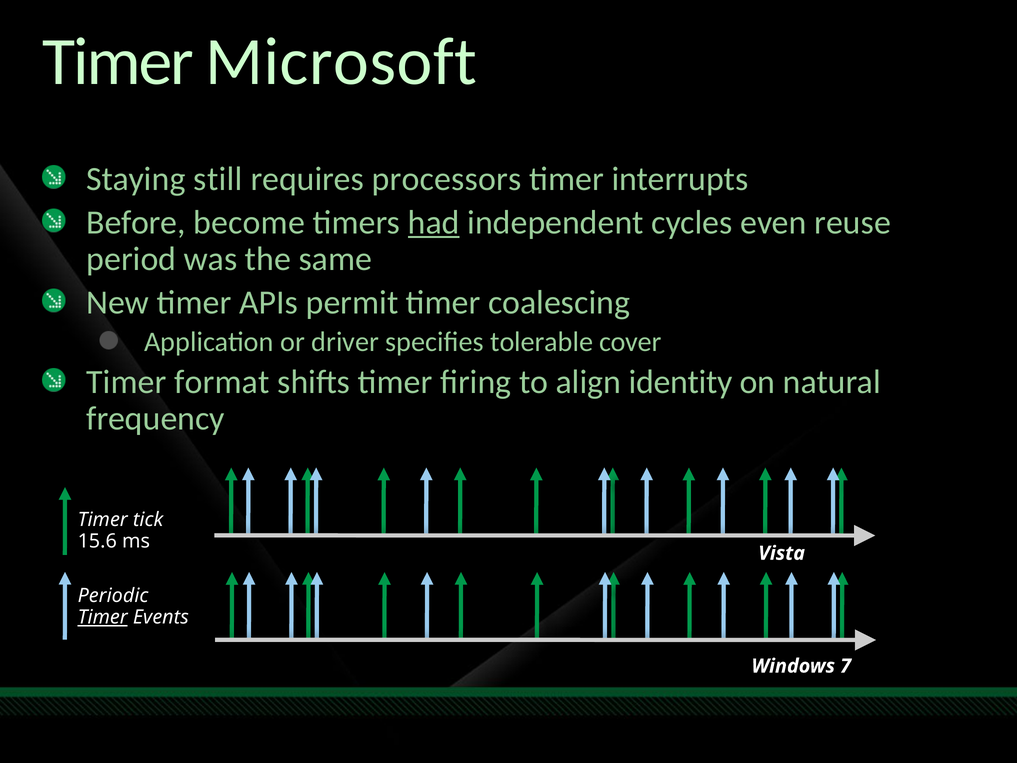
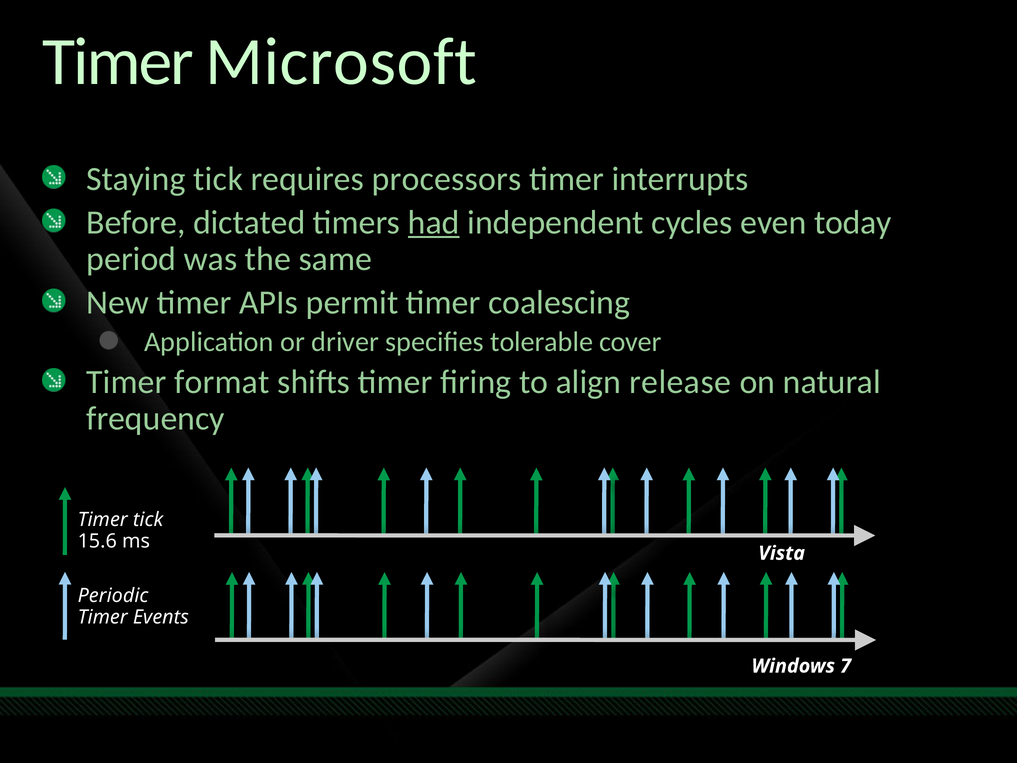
Staying still: still -> tick
become: become -> dictated
reuse: reuse -> today
identity: identity -> release
Timer at (103, 617) underline: present -> none
